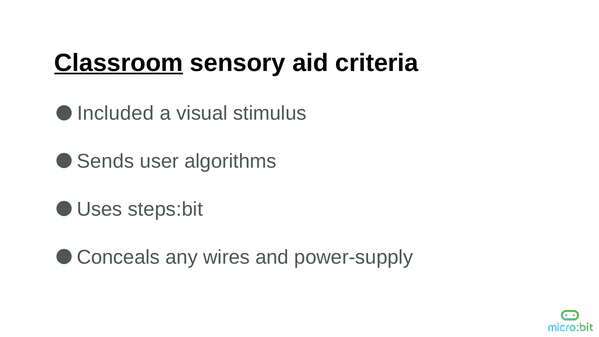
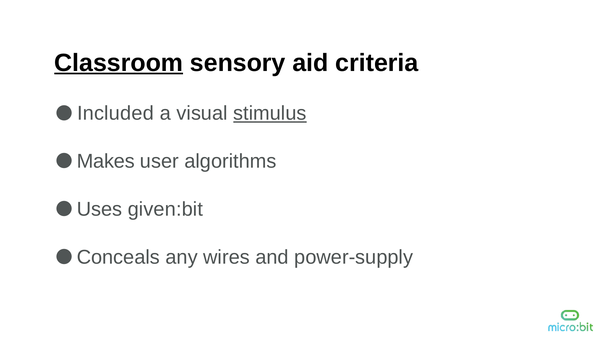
stimulus underline: none -> present
Sends: Sends -> Makes
steps:bit: steps:bit -> given:bit
